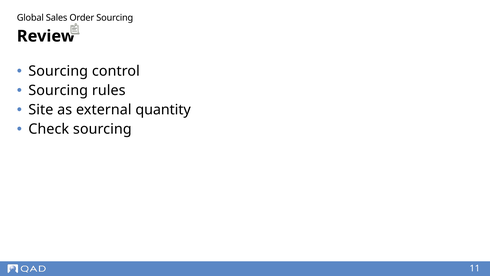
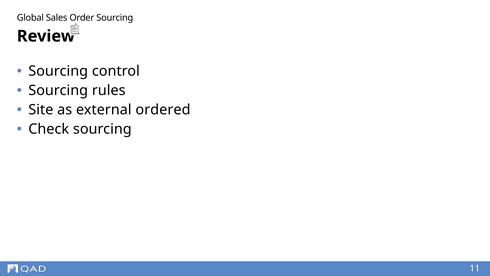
quantity: quantity -> ordered
